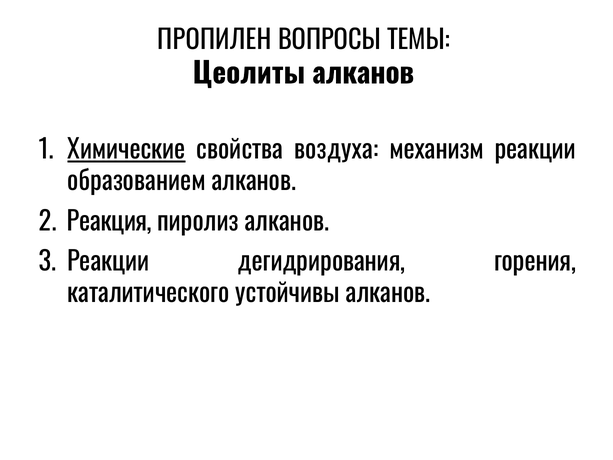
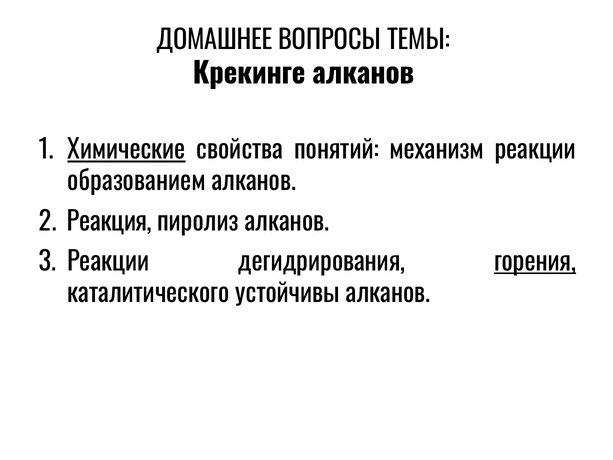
ПРОПИЛЕН: ПРОПИЛЕН -> ДОМАШНЕЕ
Цеолиты: Цеолиты -> Крекинге
воздуха: воздуха -> понятий
горения underline: none -> present
